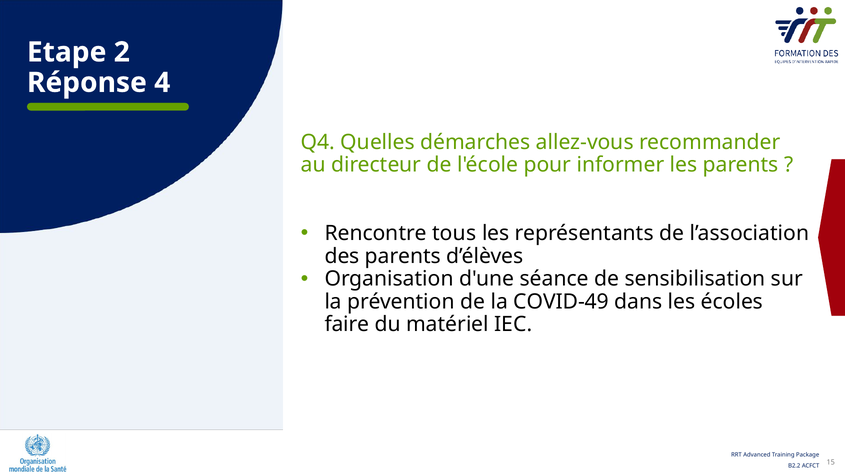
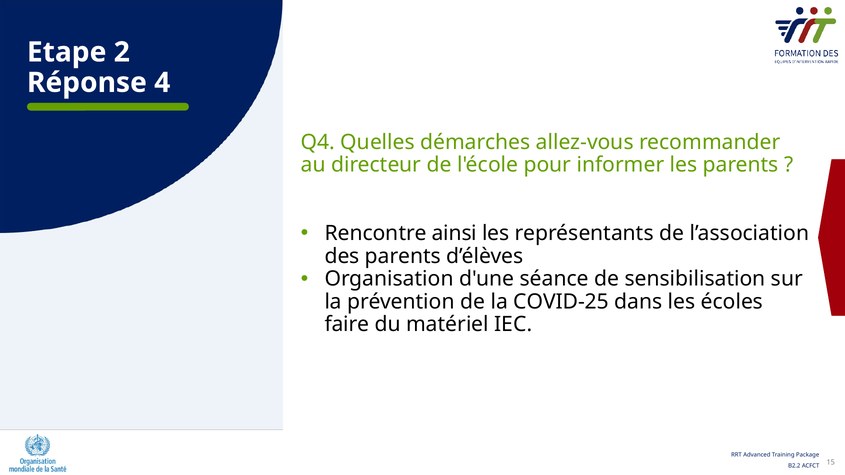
tous: tous -> ainsi
COVID-49: COVID-49 -> COVID-25
